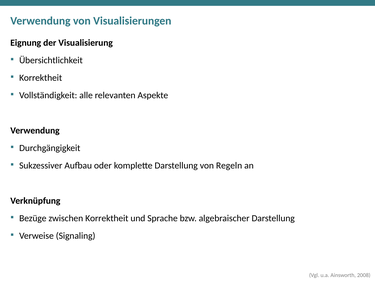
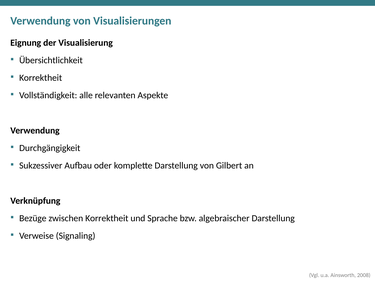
Regeln: Regeln -> Gilbert
